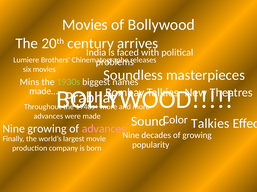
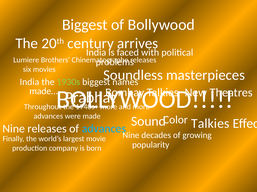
Movies at (85, 25): Movies -> Biggest
Mins at (29, 82): Mins -> India
Nine growing: growing -> releases
advances at (104, 129) colour: pink -> light blue
